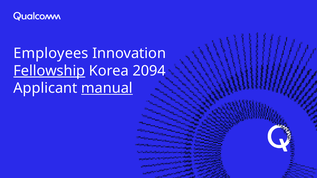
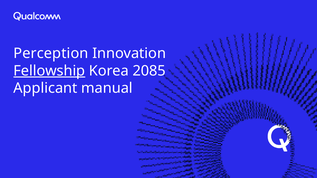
Employees: Employees -> Perception
2094: 2094 -> 2085
manual underline: present -> none
